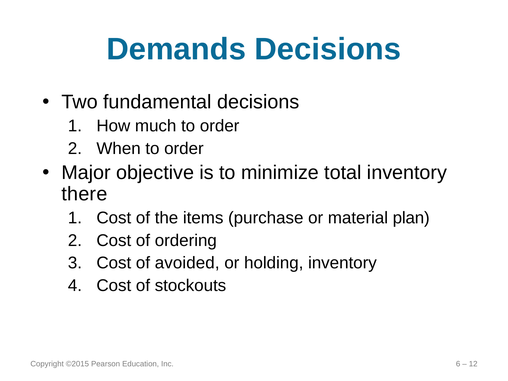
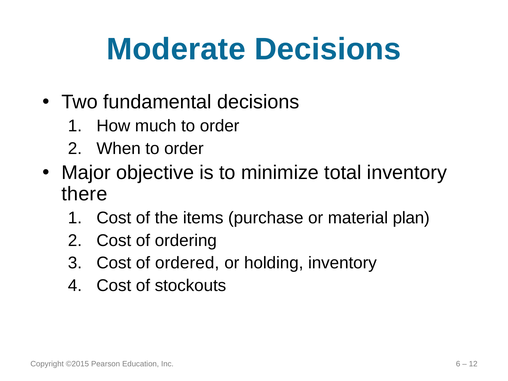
Demands: Demands -> Moderate
avoided: avoided -> ordered
